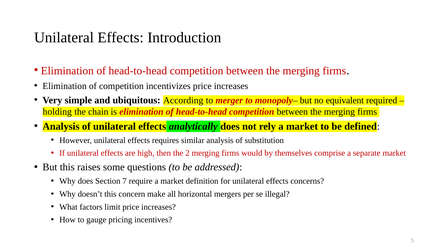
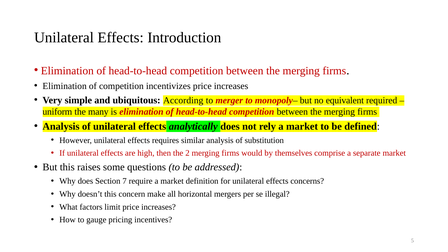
holding: holding -> uniform
chain: chain -> many
